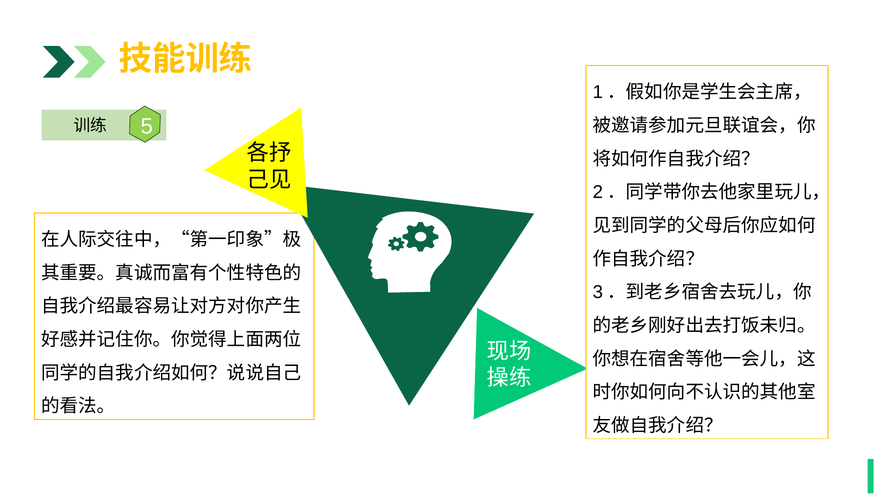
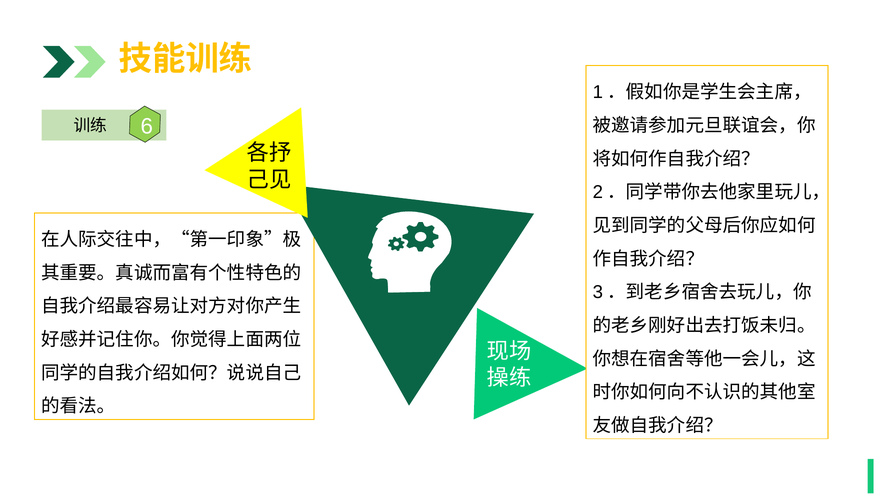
5: 5 -> 6
